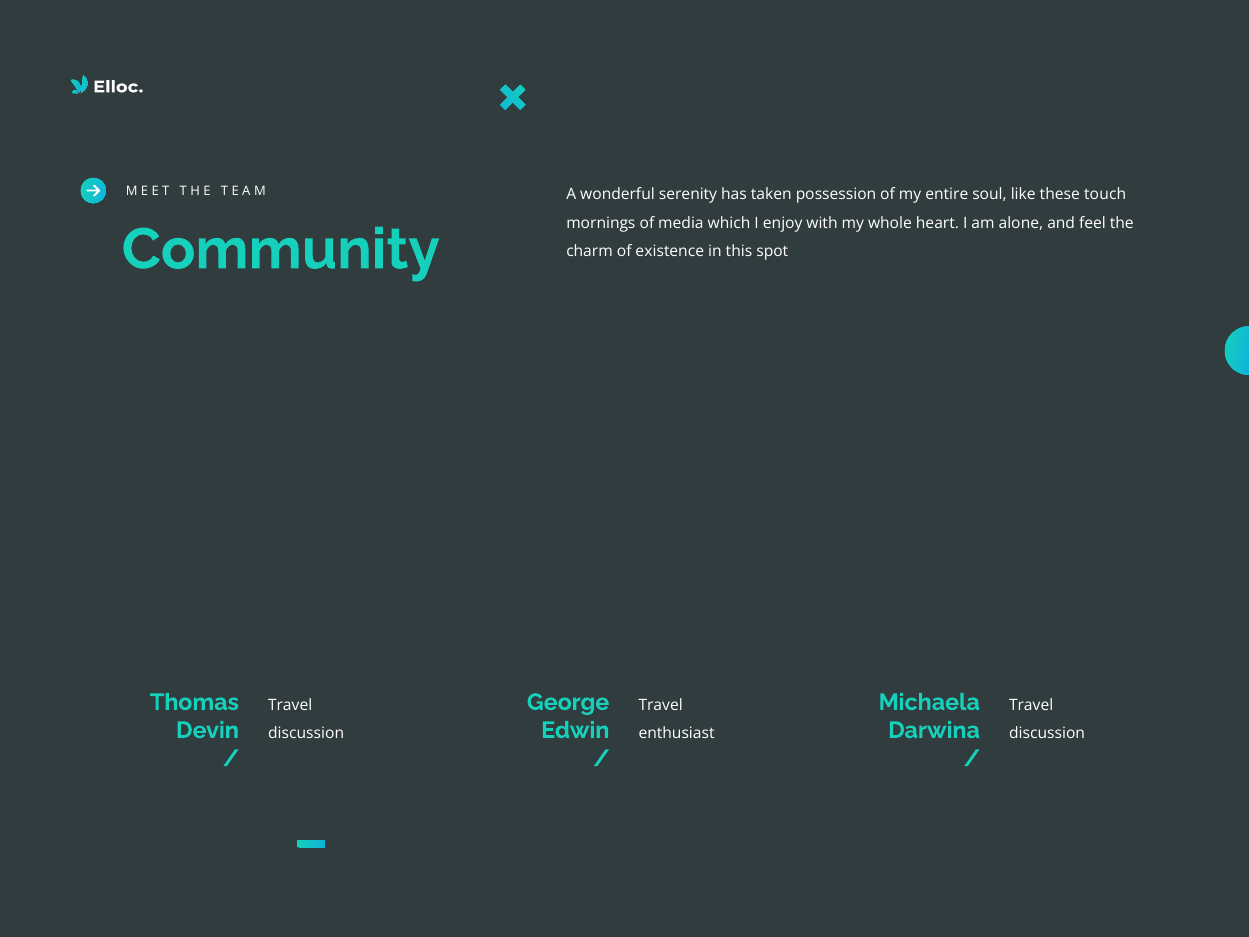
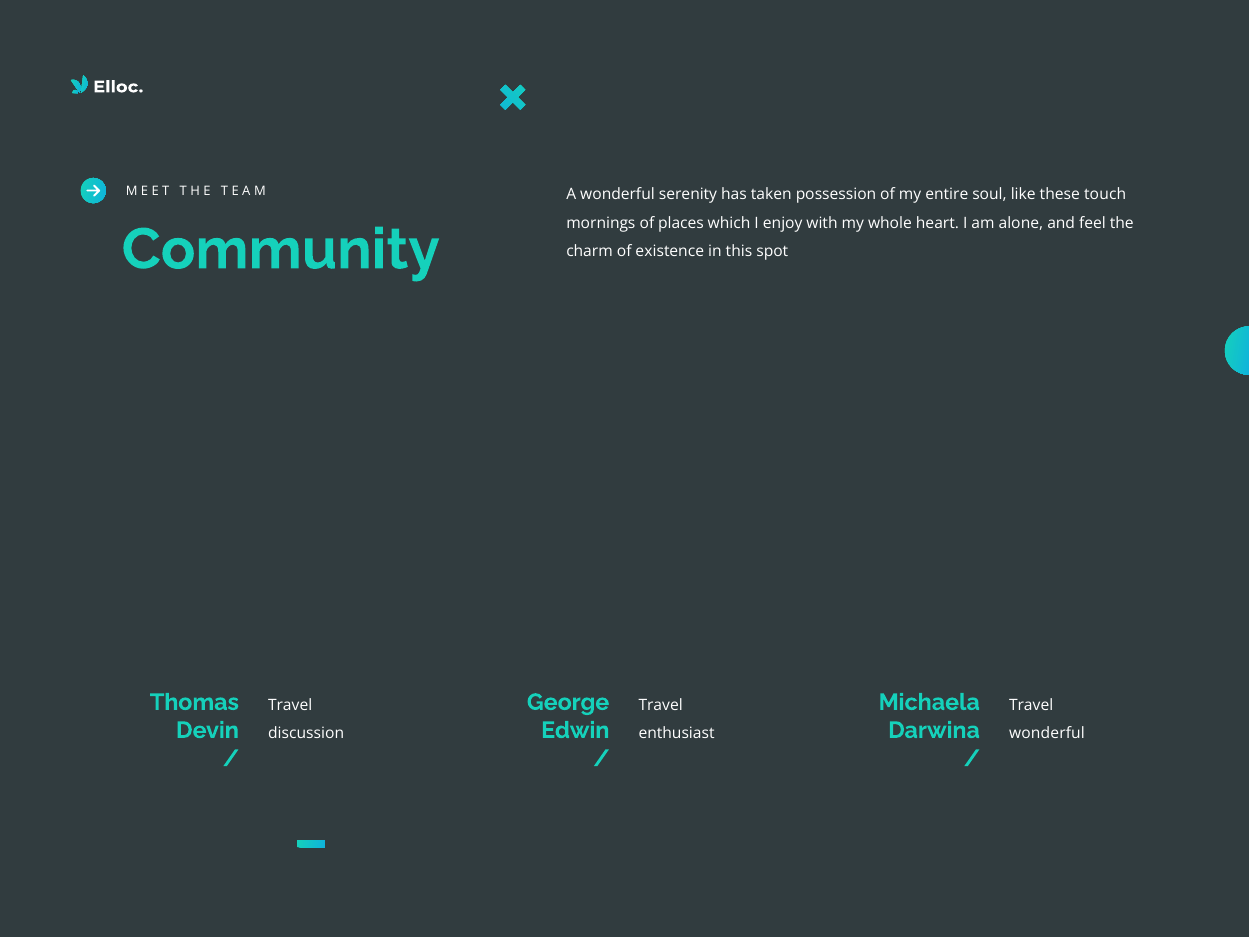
media: media -> places
discussion at (1047, 734): discussion -> wonderful
